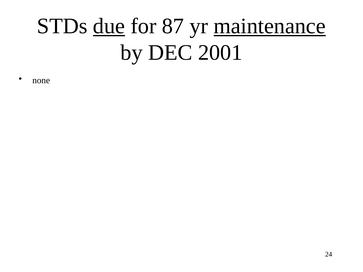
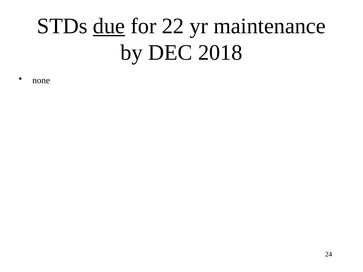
87: 87 -> 22
maintenance underline: present -> none
2001: 2001 -> 2018
